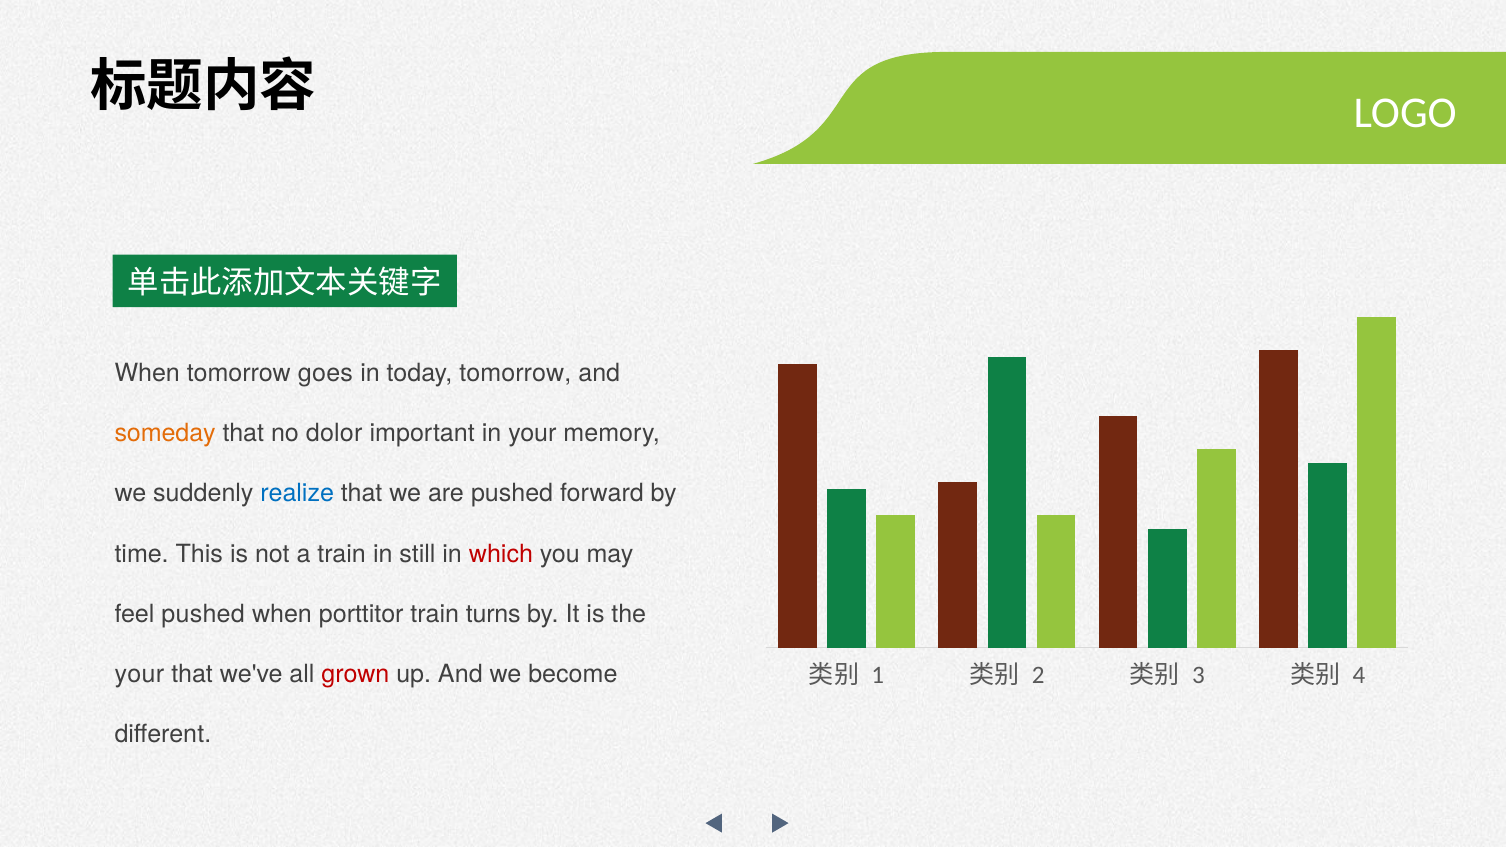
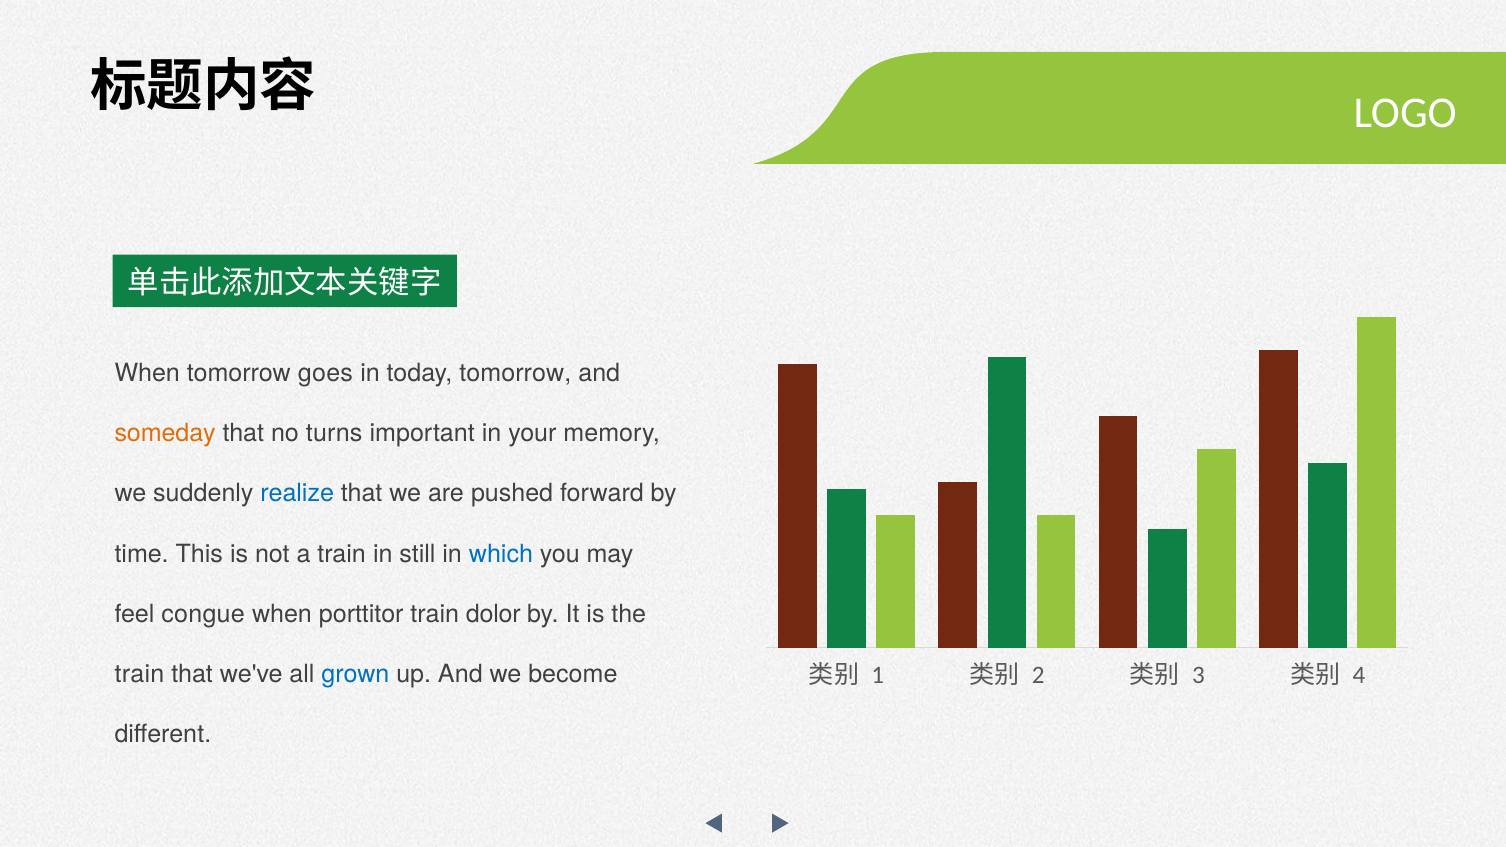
dolor: dolor -> turns
which colour: red -> blue
feel pushed: pushed -> congue
turns: turns -> dolor
your at (139, 675): your -> train
grown colour: red -> blue
